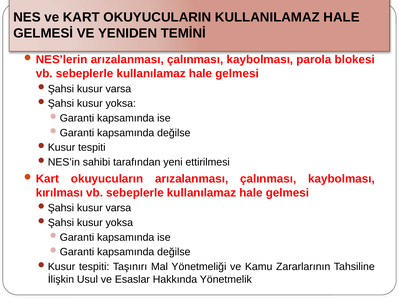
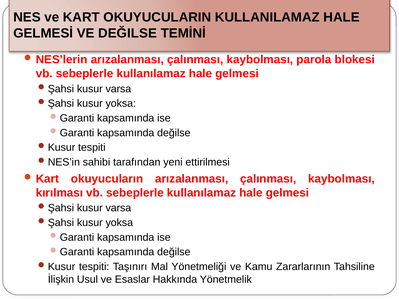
VE YENIDEN: YENIDEN -> DEĞILSE
